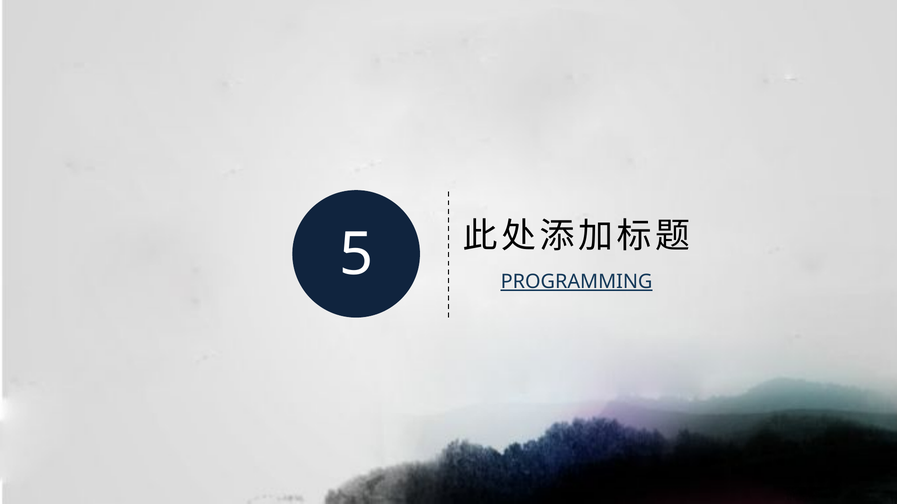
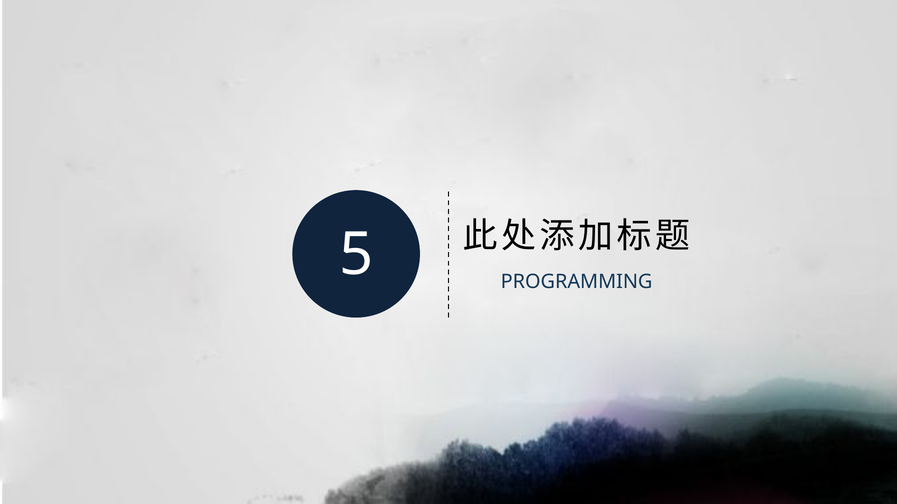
PROGRAMMING underline: present -> none
